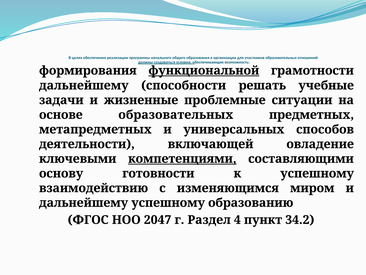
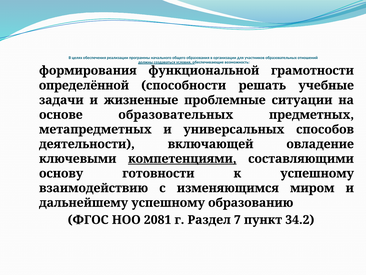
функциональной underline: present -> none
дальнейшему at (84, 85): дальнейшему -> определённой
2047: 2047 -> 2081
4: 4 -> 7
